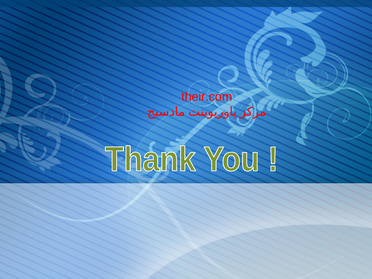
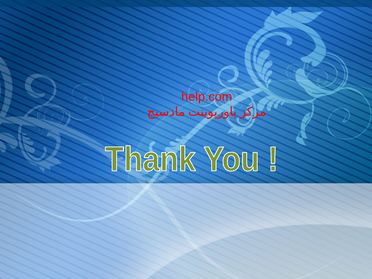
their.com: their.com -> help.com
